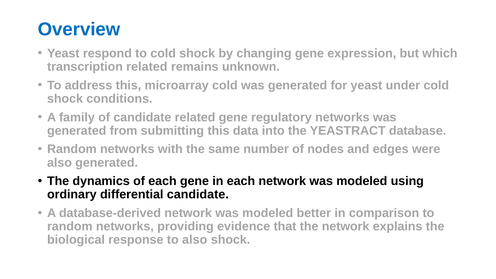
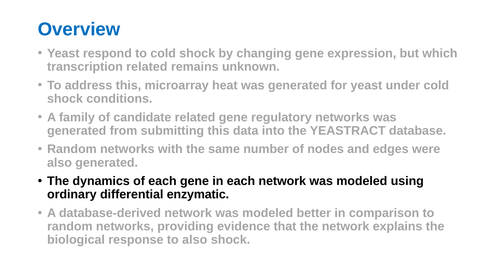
microarray cold: cold -> heat
differential candidate: candidate -> enzymatic
